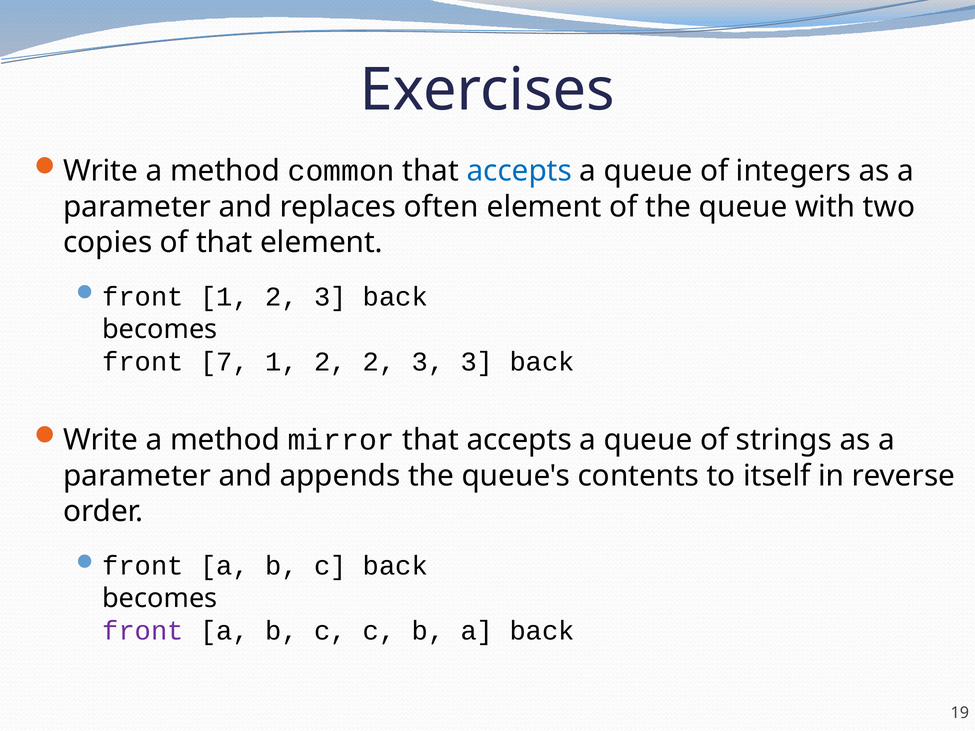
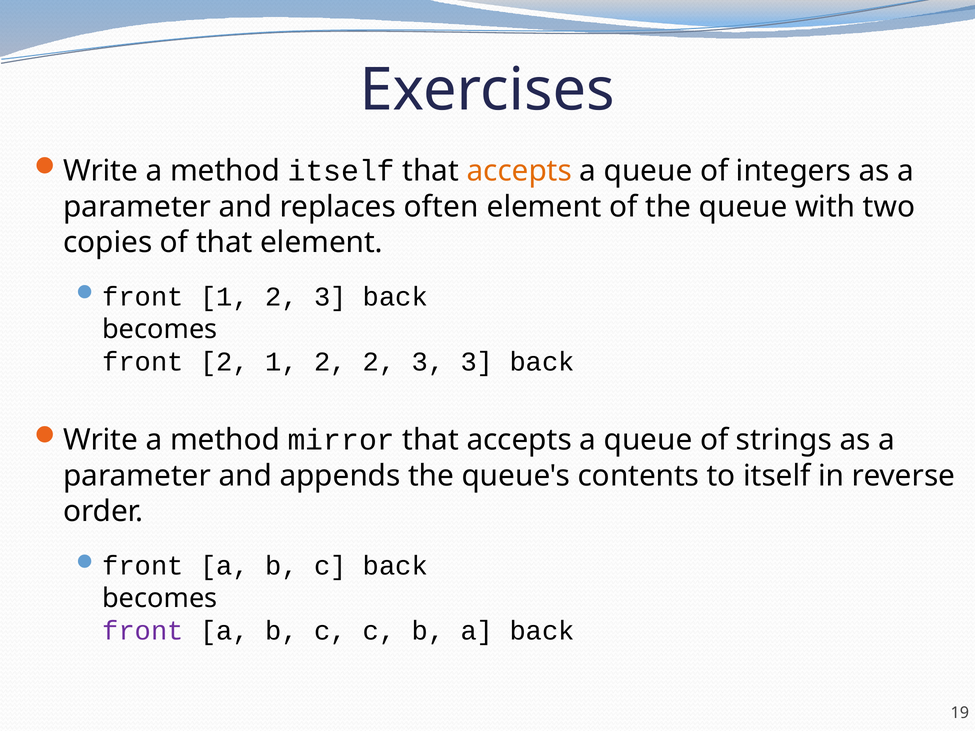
method common: common -> itself
accepts at (519, 171) colour: blue -> orange
front 7: 7 -> 2
